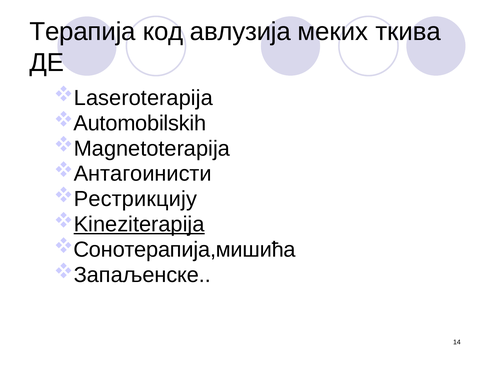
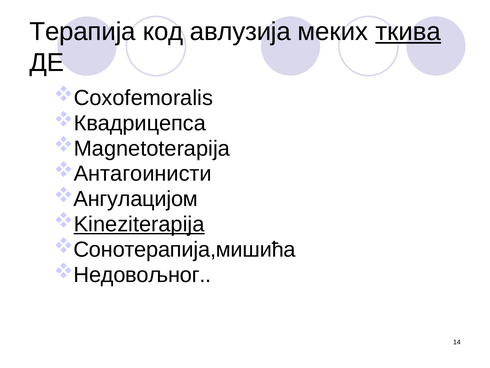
ткива underline: none -> present
Laseroterapija: Laseroterapija -> Coxofemoralis
Automobilskih: Automobilskih -> Квадрицепса
Рестрикцију: Рестрикцију -> Ангулацијом
Запаљенске: Запаљенске -> Недовољног
